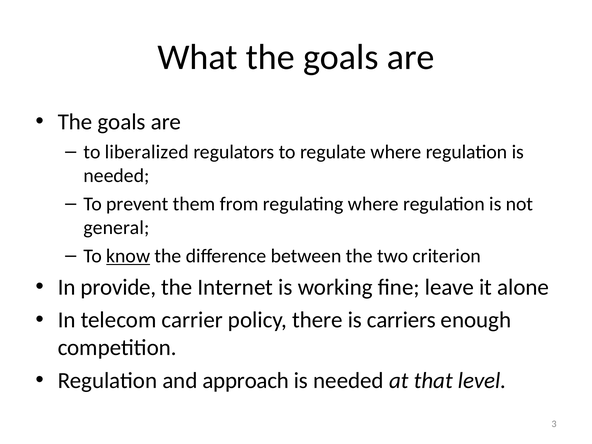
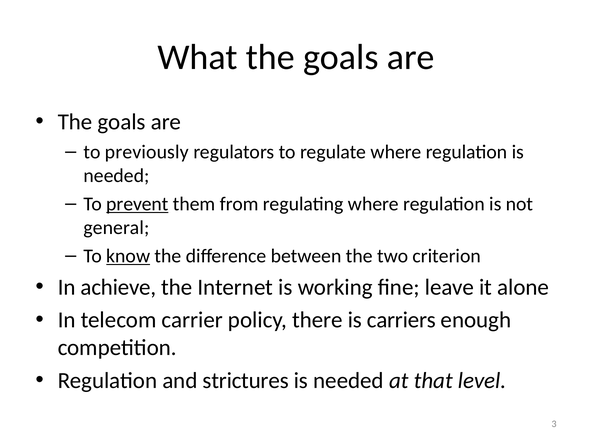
liberalized: liberalized -> previously
prevent underline: none -> present
provide: provide -> achieve
approach: approach -> strictures
